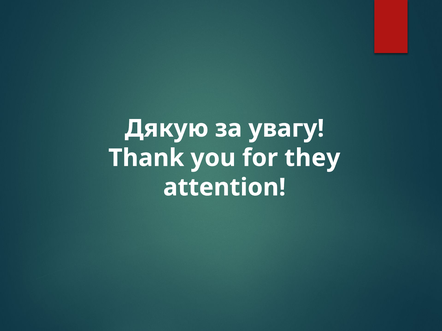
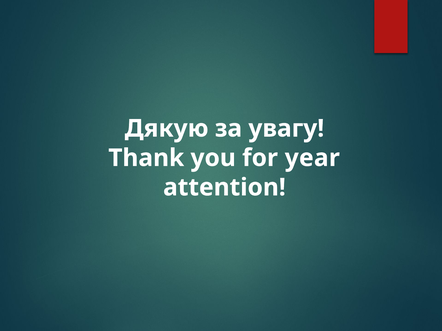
they: they -> year
